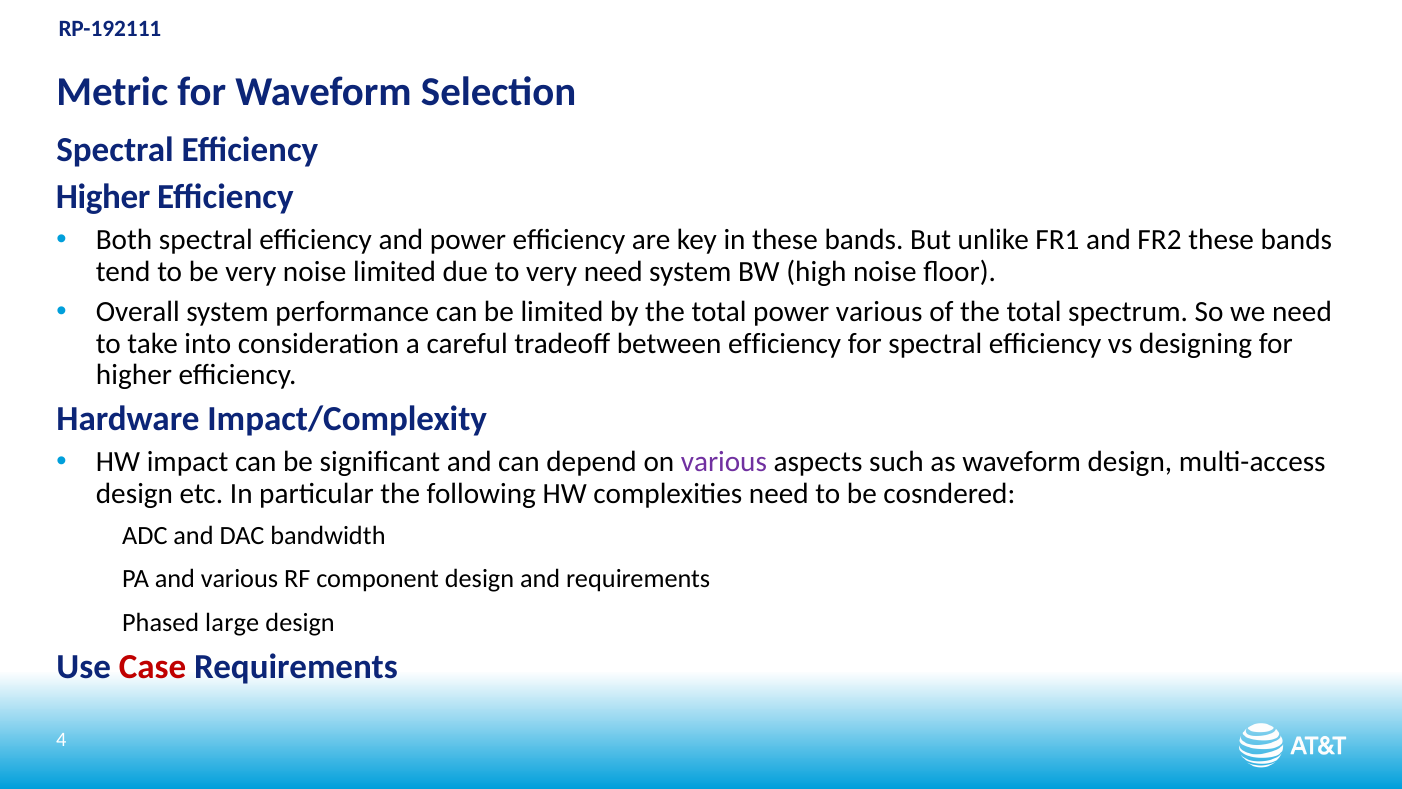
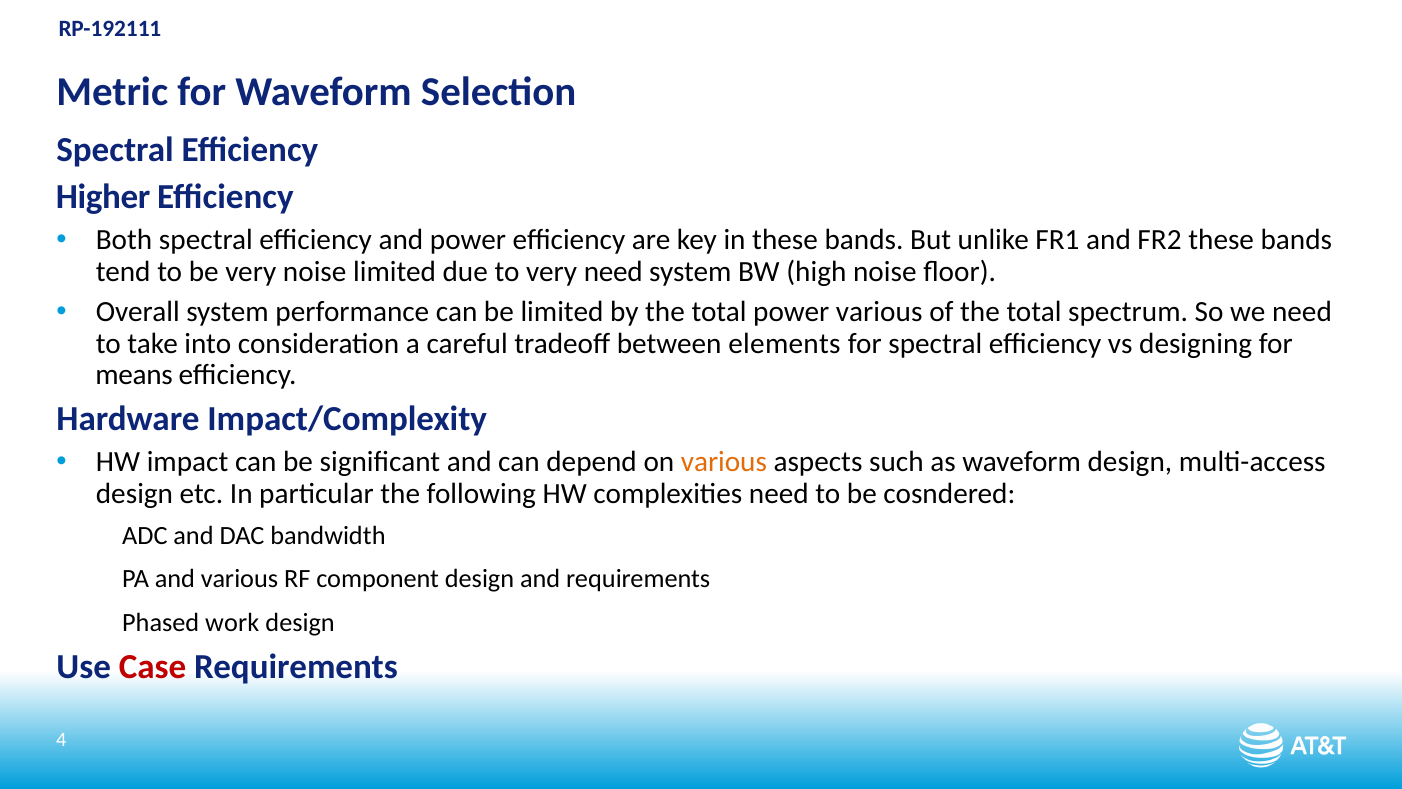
between efficiency: efficiency -> elements
higher at (134, 375): higher -> means
various at (724, 462) colour: purple -> orange
large: large -> work
